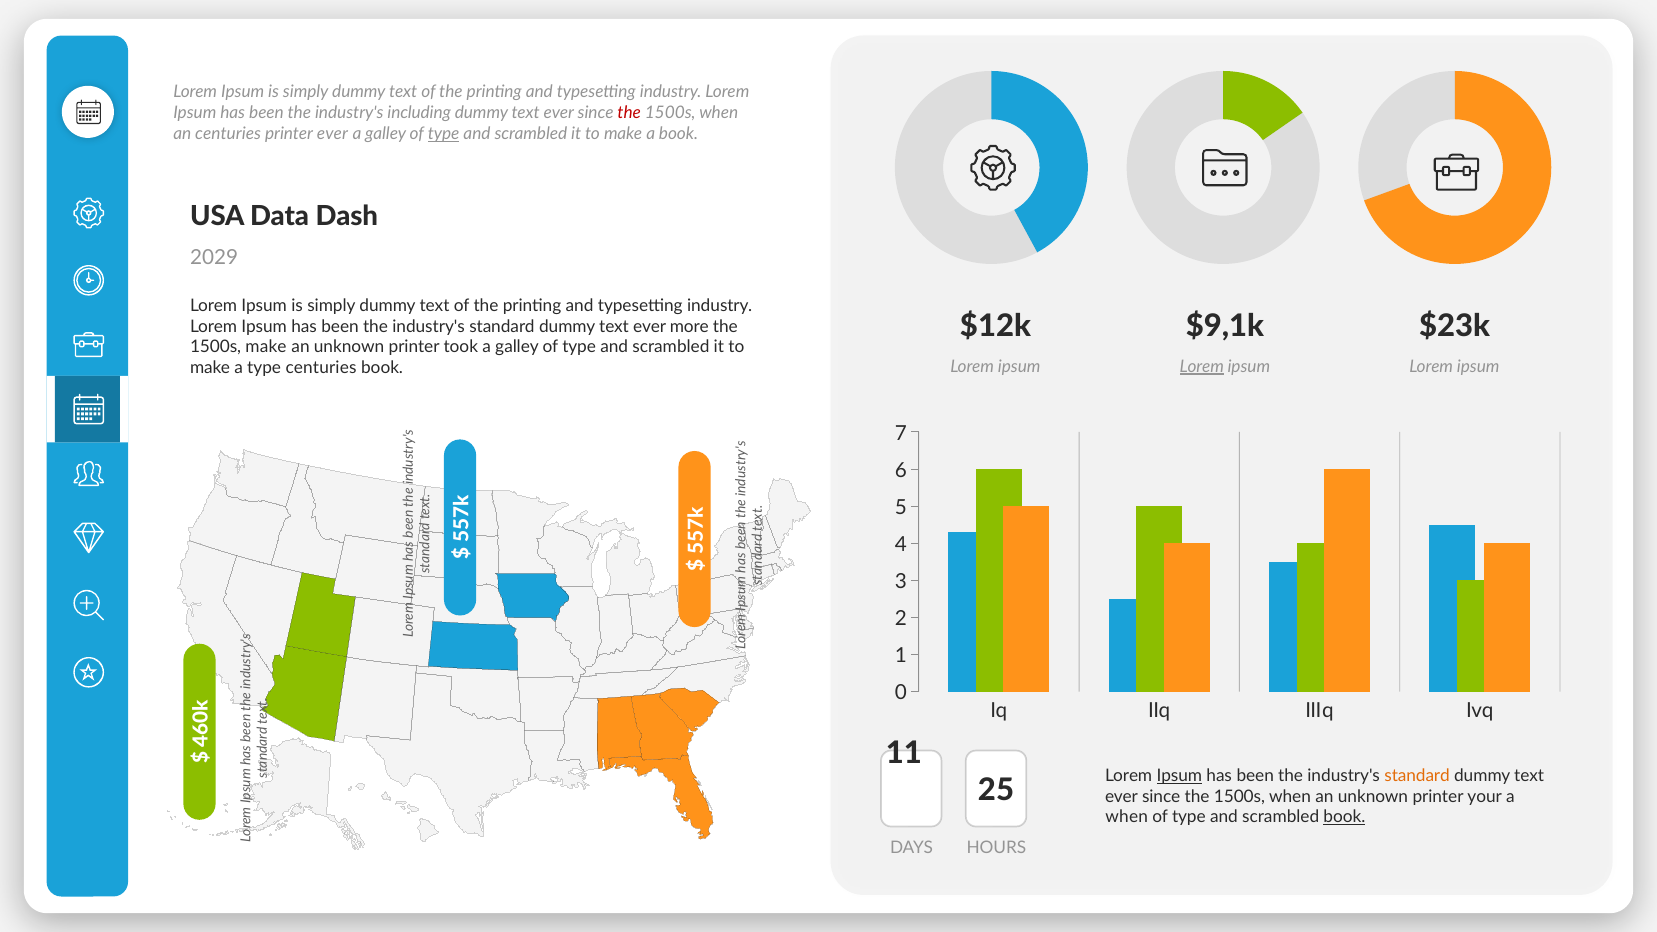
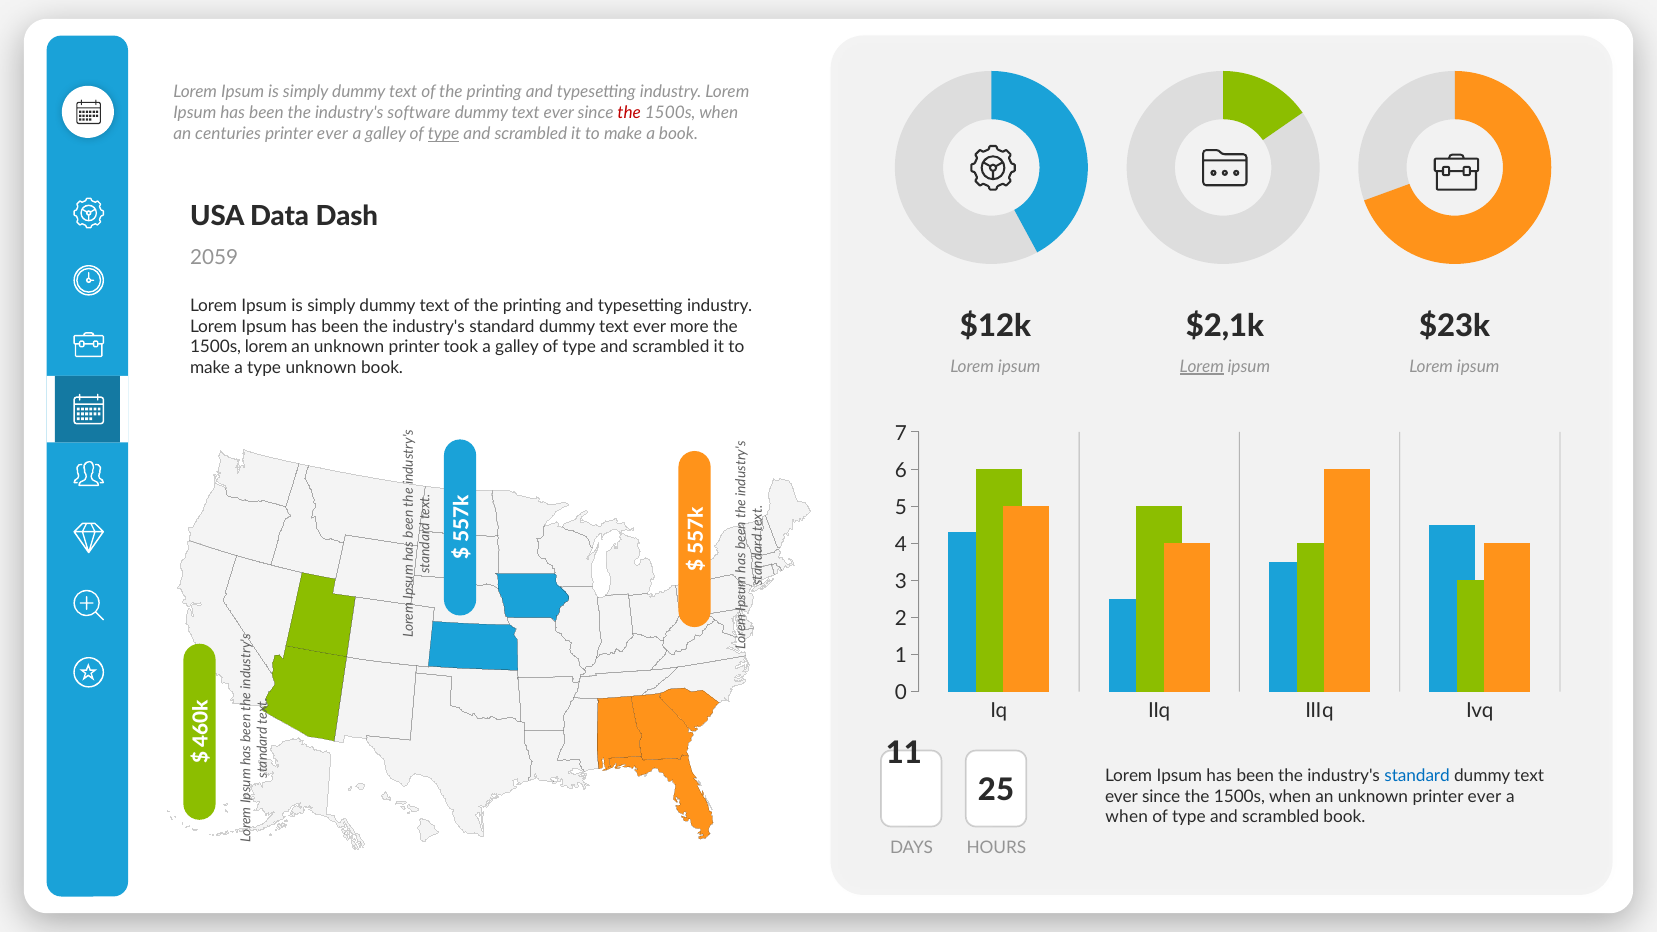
including: including -> software
2029: 2029 -> 2059
$9,1k: $9,1k -> $2,1k
1500s make: make -> lorem
type centuries: centuries -> unknown
Ipsum at (1179, 776) underline: present -> none
standard at (1417, 776) colour: orange -> blue
unknown printer your: your -> ever
book at (1344, 817) underline: present -> none
